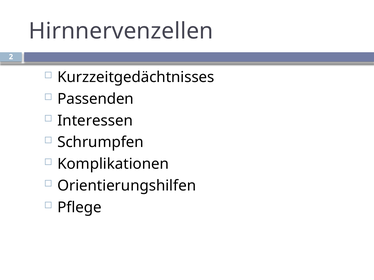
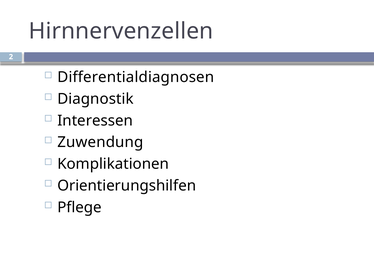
Kurzzeitgedächtnisses: Kurzzeitgedächtnisses -> Differentialdiagnosen
Passenden: Passenden -> Diagnostik
Schrumpfen: Schrumpfen -> Zuwendung
